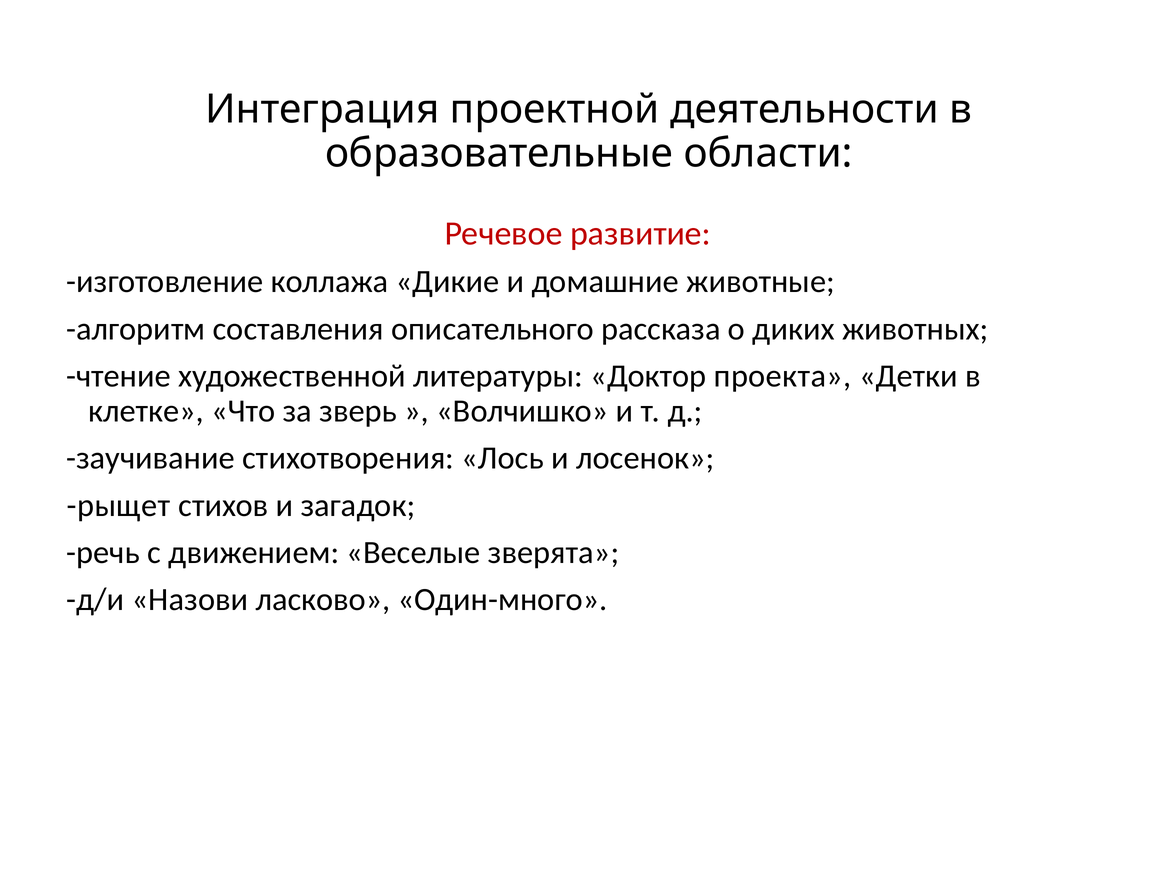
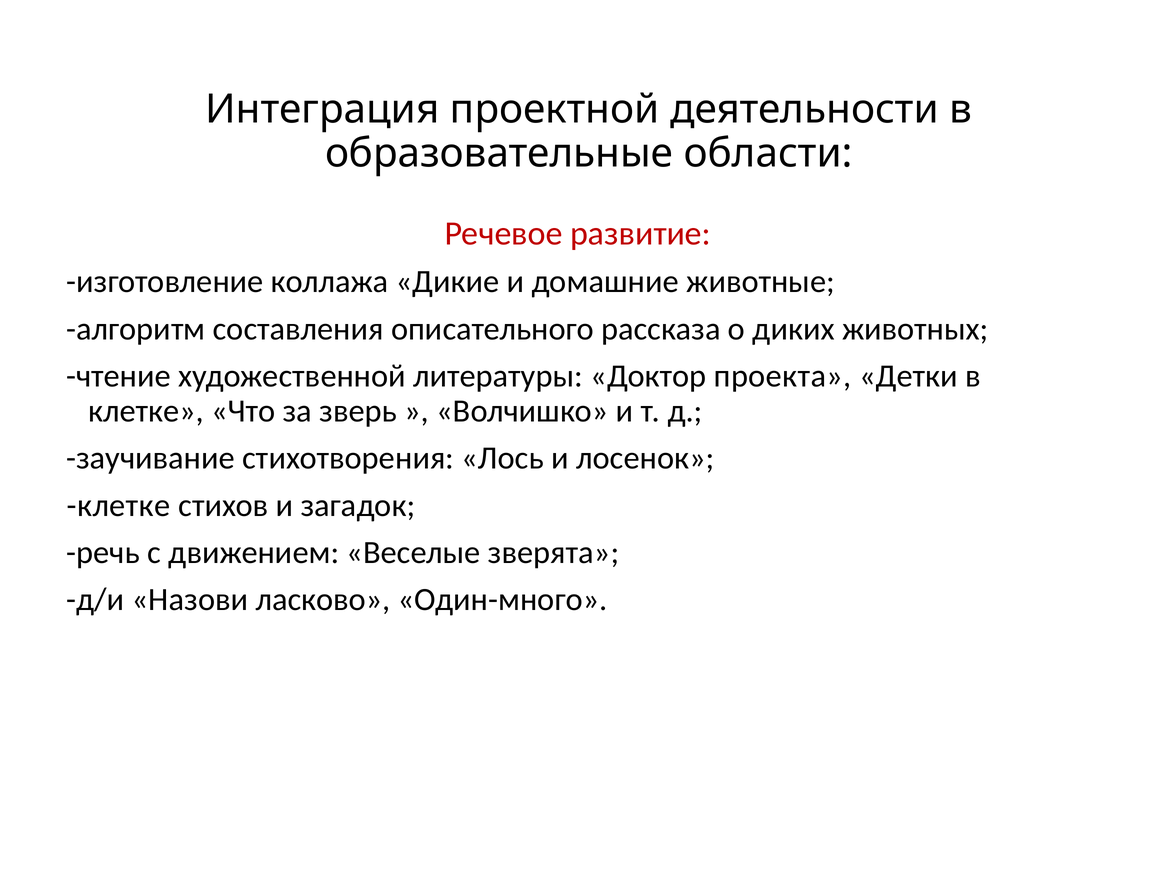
рыщет at (119, 506): рыщет -> клетке
